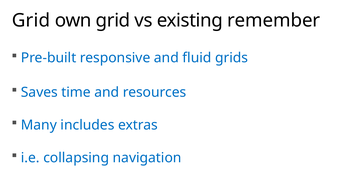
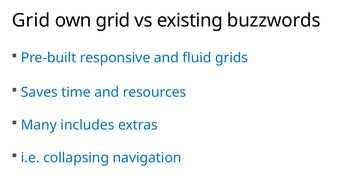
remember: remember -> buzzwords
